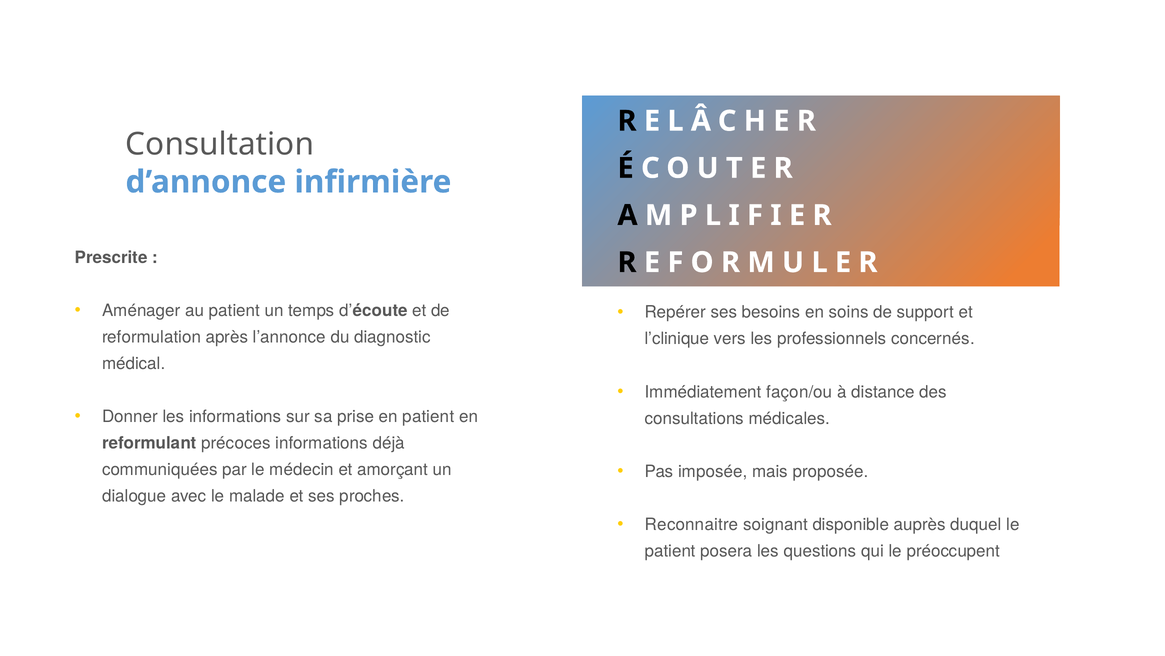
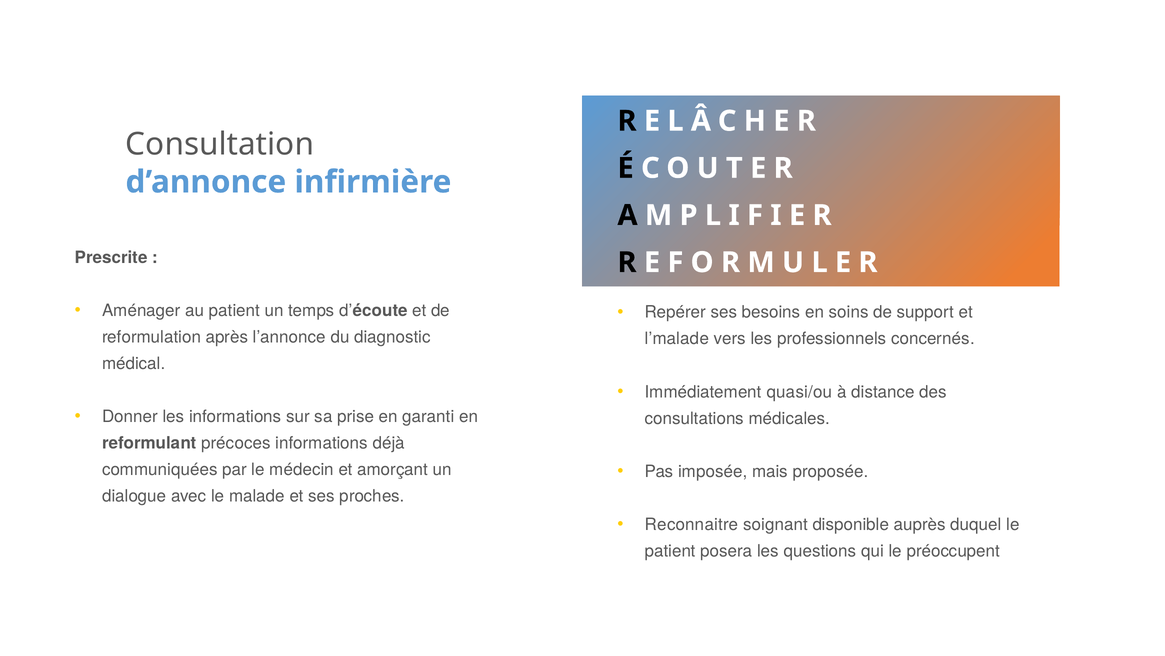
l’clinique: l’clinique -> l’malade
façon/ou: façon/ou -> quasi/ou
en patient: patient -> garanti
